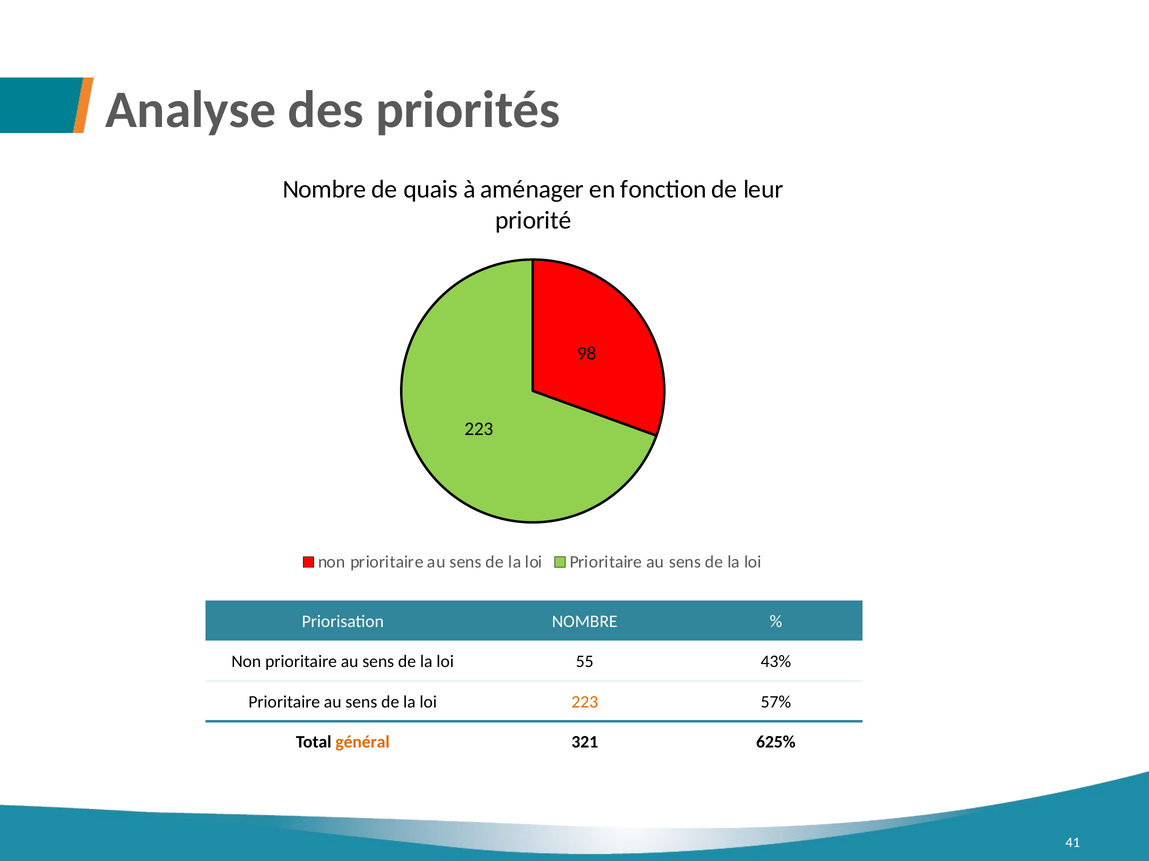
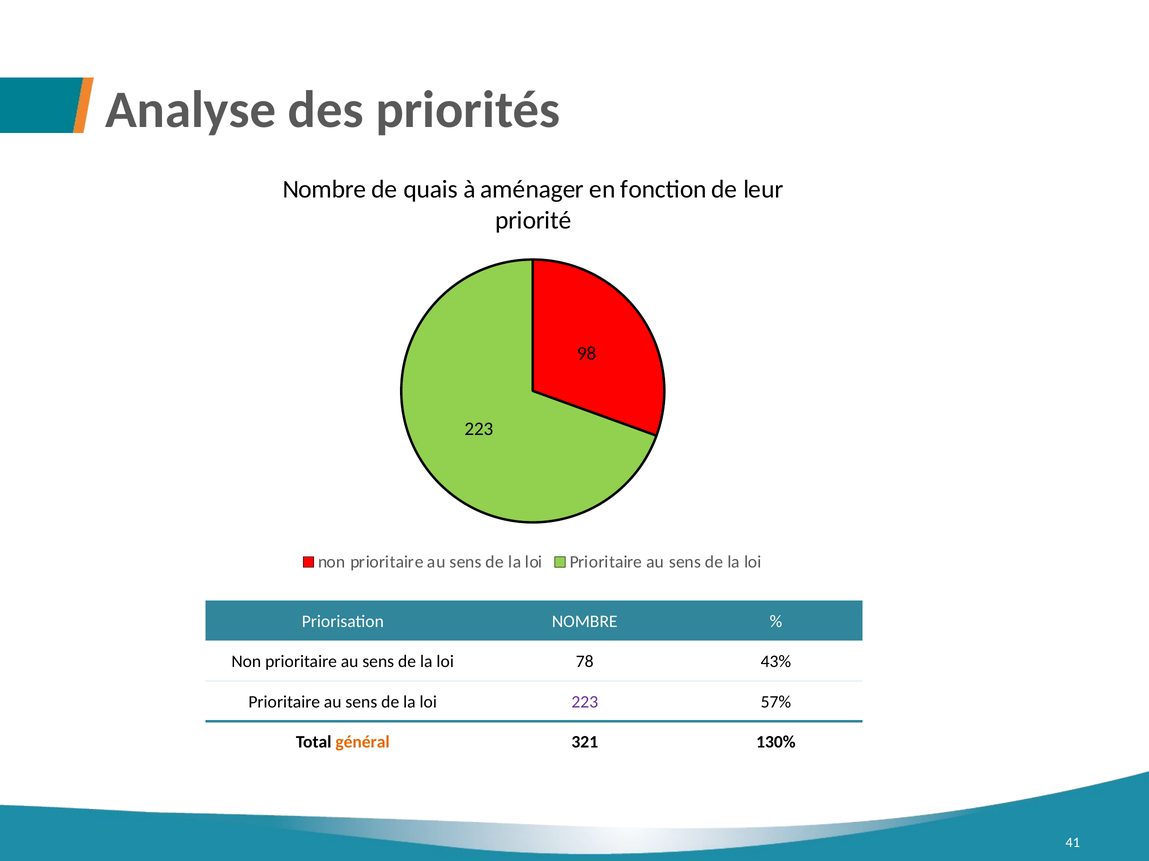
55: 55 -> 78
223 at (585, 702) colour: orange -> purple
625%: 625% -> 130%
